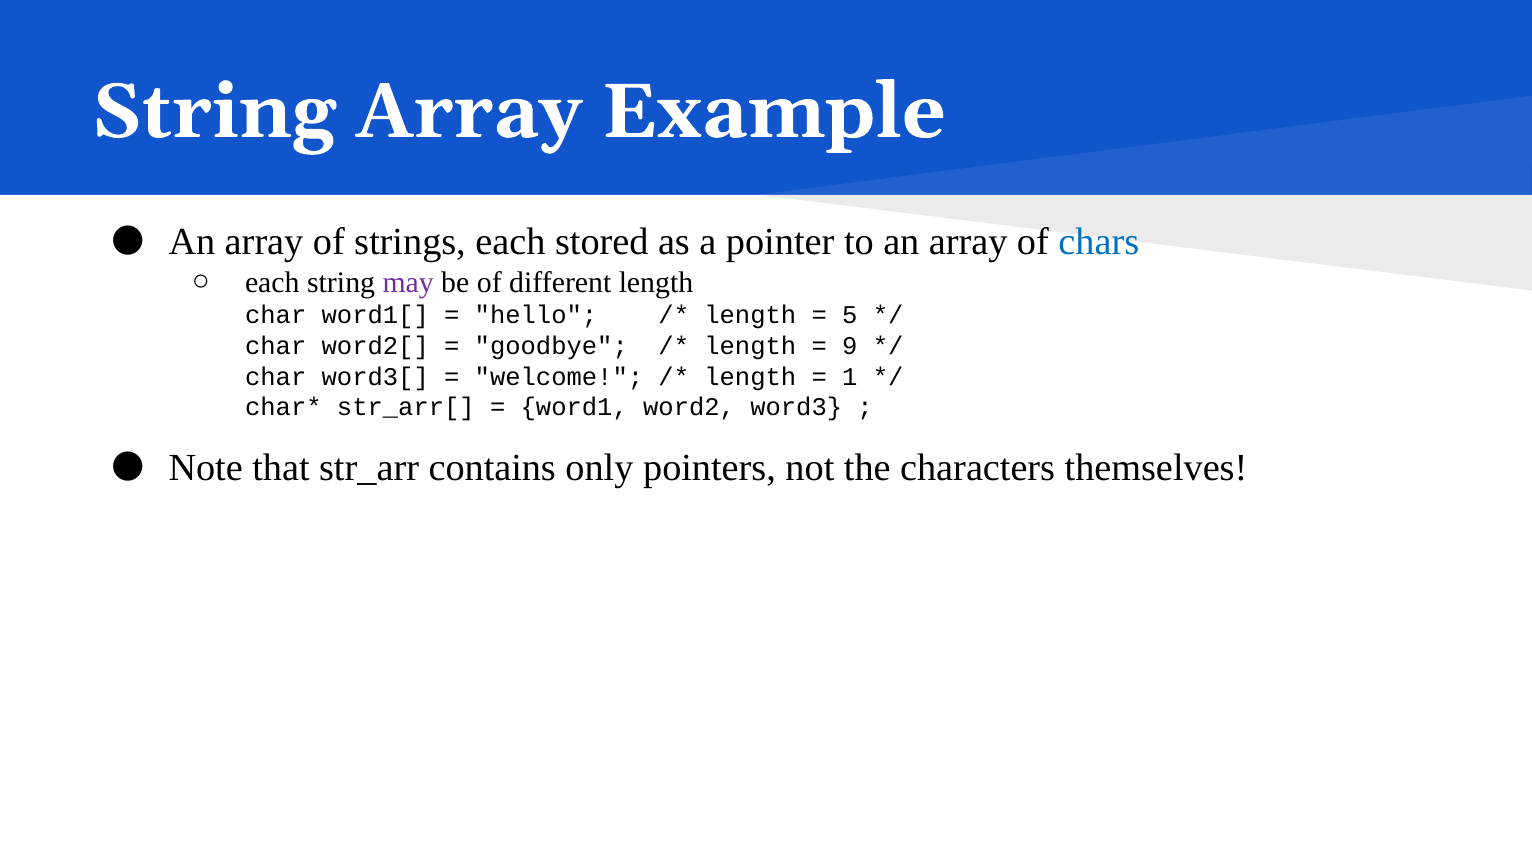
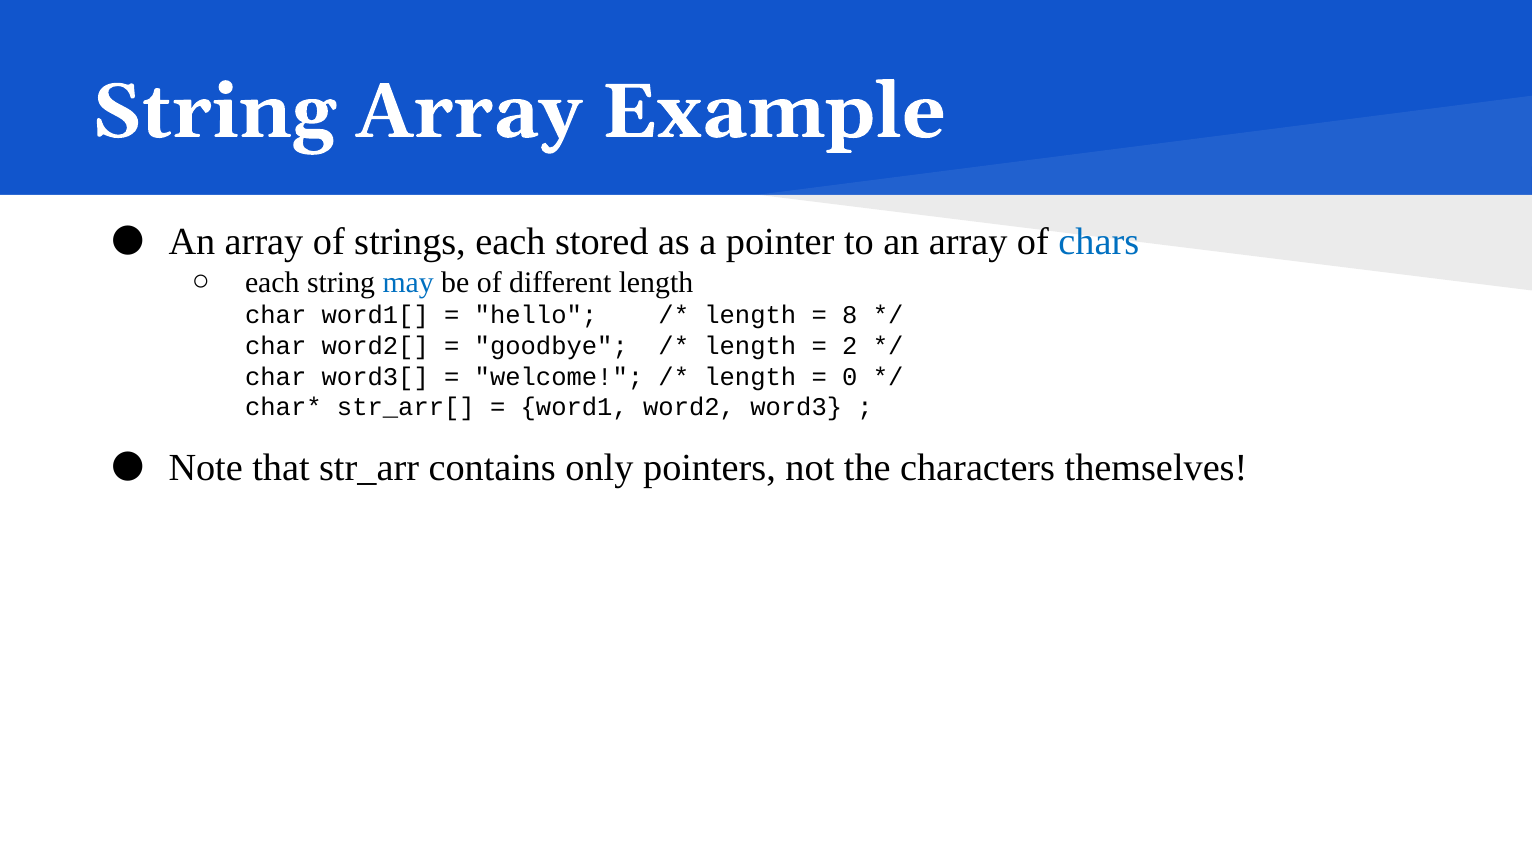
may colour: purple -> blue
5: 5 -> 8
9: 9 -> 2
1: 1 -> 0
